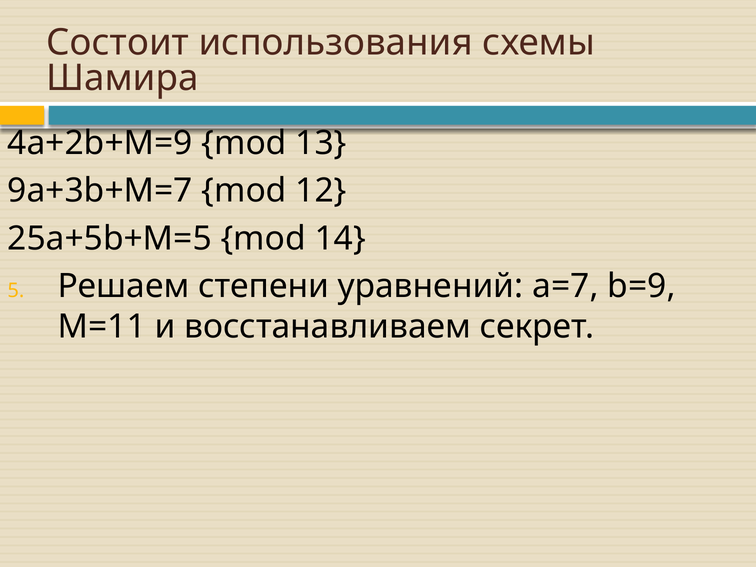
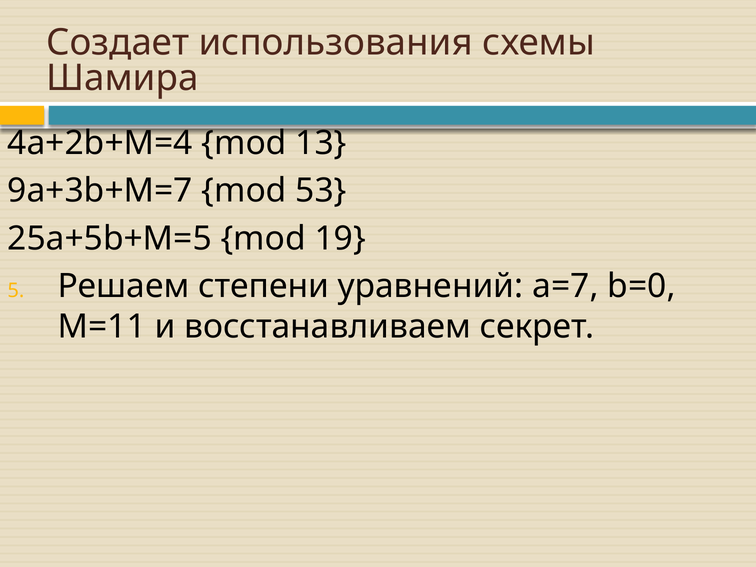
Состоит: Состоит -> Создает
4a+2b+M=9: 4a+2b+M=9 -> 4a+2b+M=4
12: 12 -> 53
14: 14 -> 19
b=9: b=9 -> b=0
